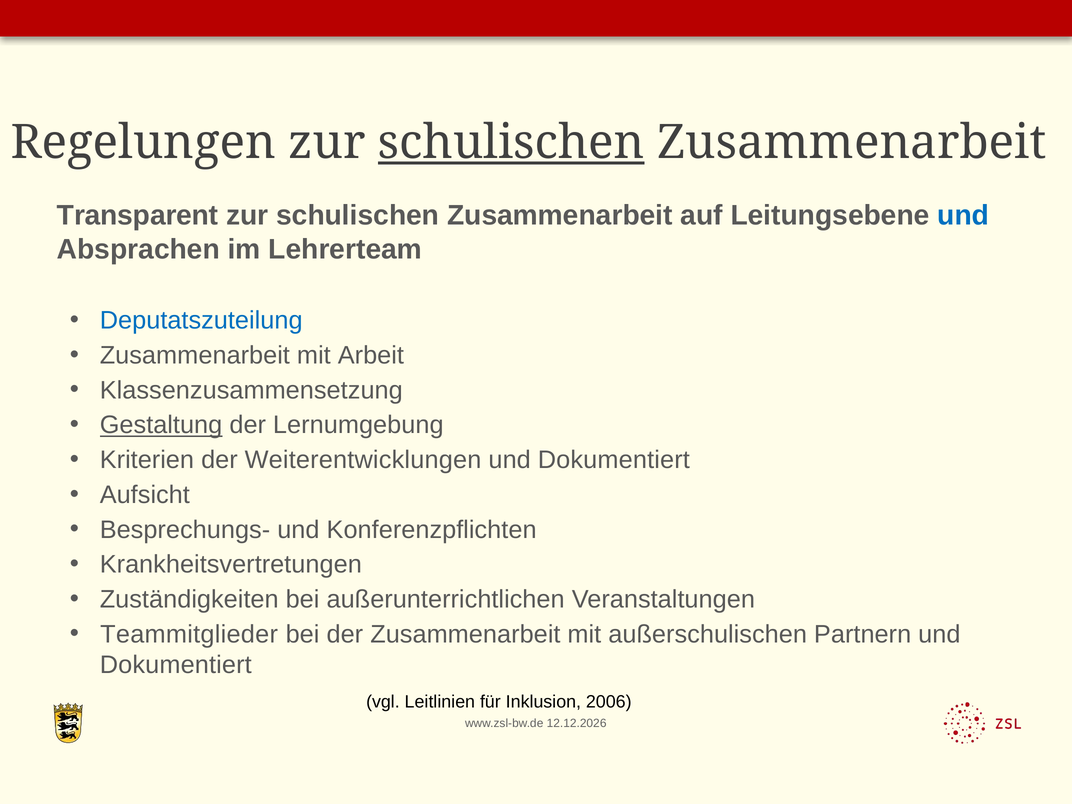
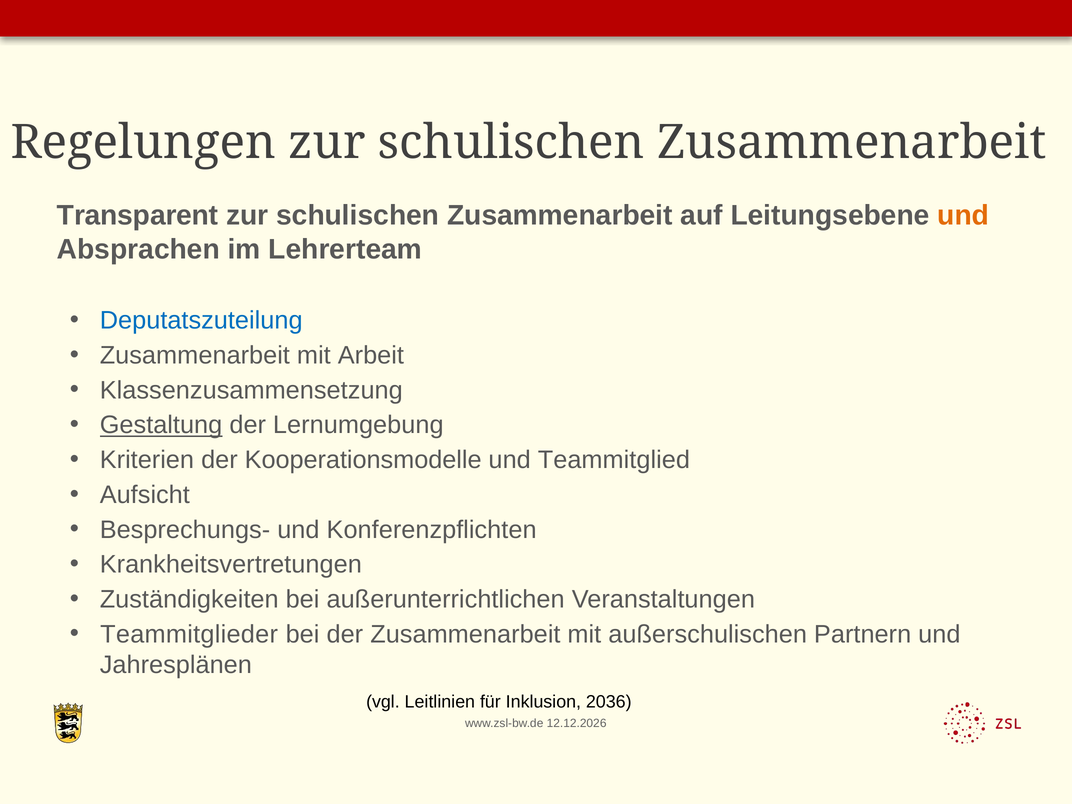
schulischen at (511, 142) underline: present -> none
und at (963, 215) colour: blue -> orange
Weiterentwicklungen: Weiterentwicklungen -> Kooperationsmodelle
Dokumentiert at (614, 460): Dokumentiert -> Teammitglied
Dokumentiert at (176, 665): Dokumentiert -> Jahresplänen
2006: 2006 -> 2036
